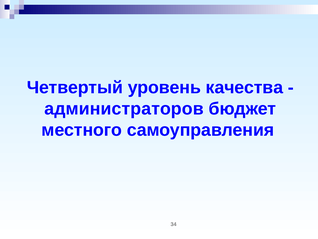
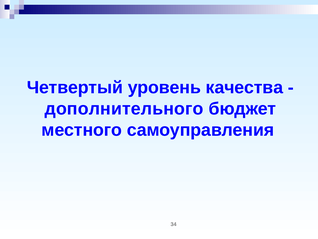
администраторов: администраторов -> дополнительного
